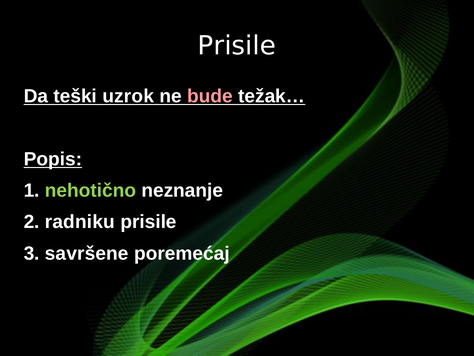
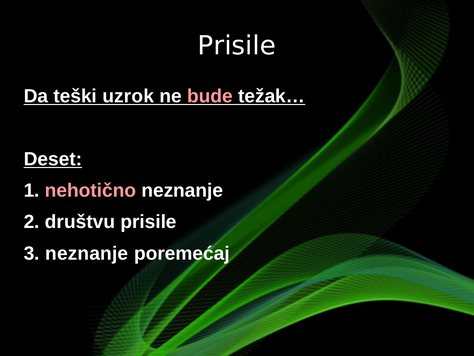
Popis: Popis -> Deset
nehotično colour: light green -> pink
radniku: radniku -> društvu
3 savršene: savršene -> neznanje
